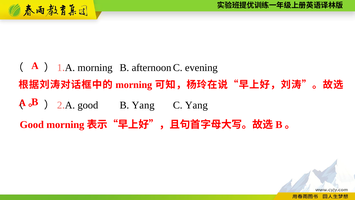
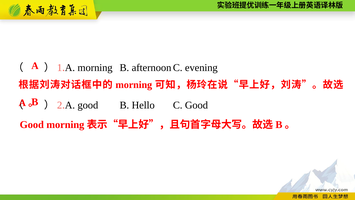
B Yang: Yang -> Hello
C Yang: Yang -> Good
